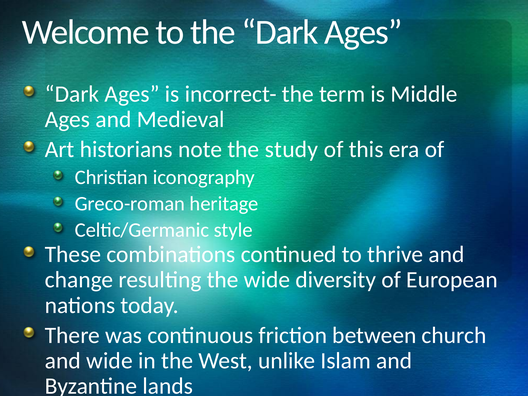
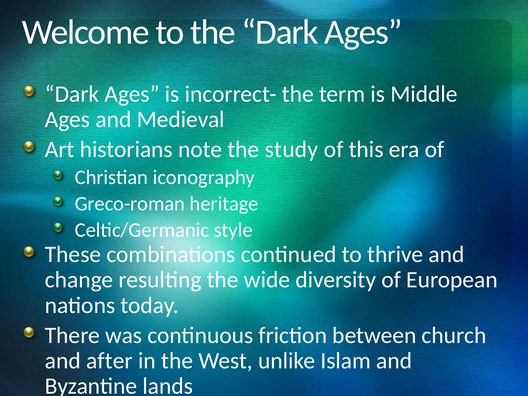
and wide: wide -> after
